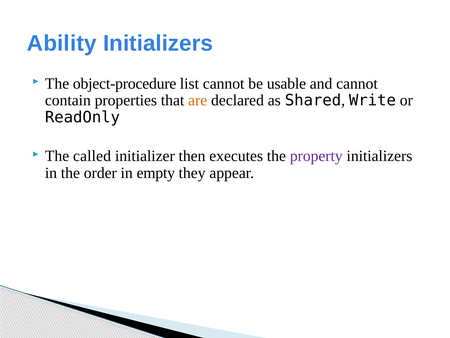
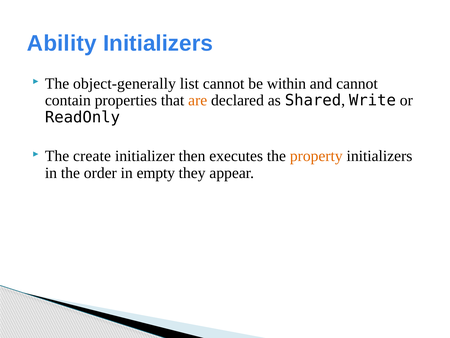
object-procedure: object-procedure -> object-generally
usable: usable -> within
called: called -> create
property colour: purple -> orange
